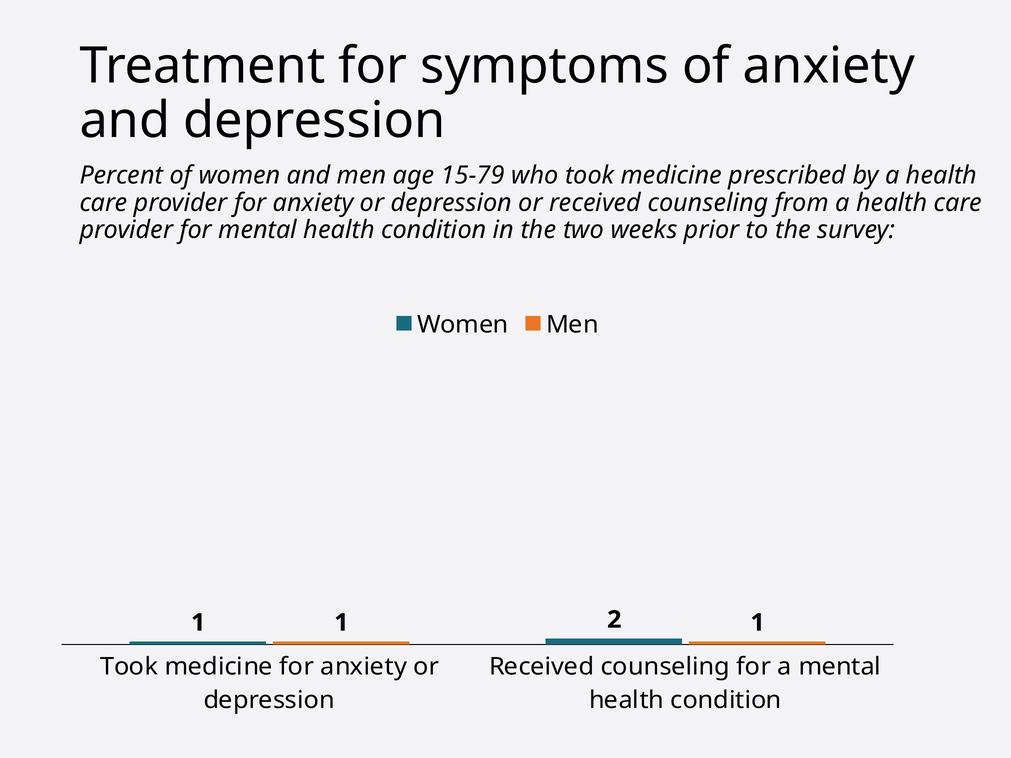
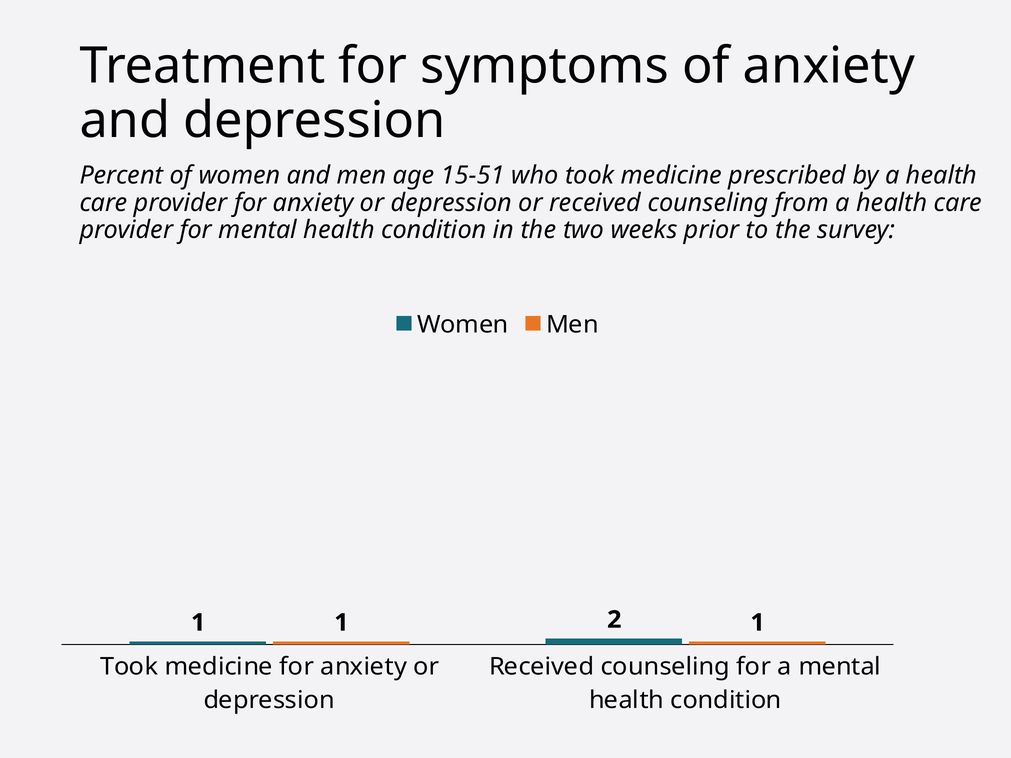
15-79: 15-79 -> 15-51
